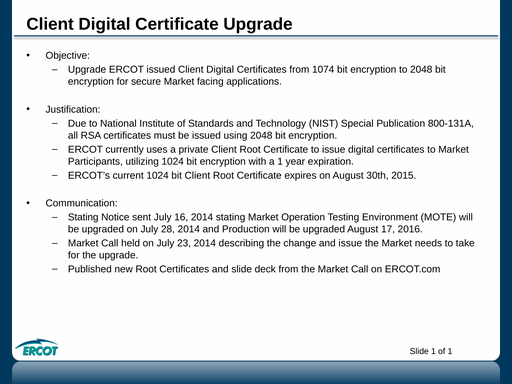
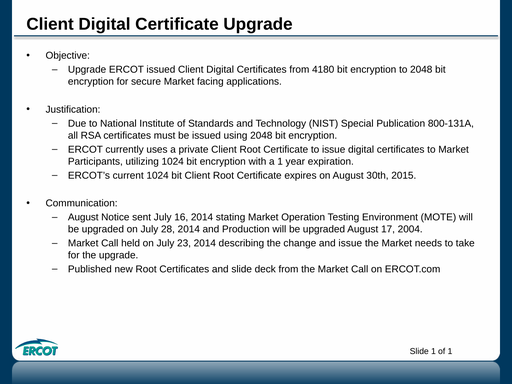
1074: 1074 -> 4180
Stating at (83, 217): Stating -> August
2016: 2016 -> 2004
